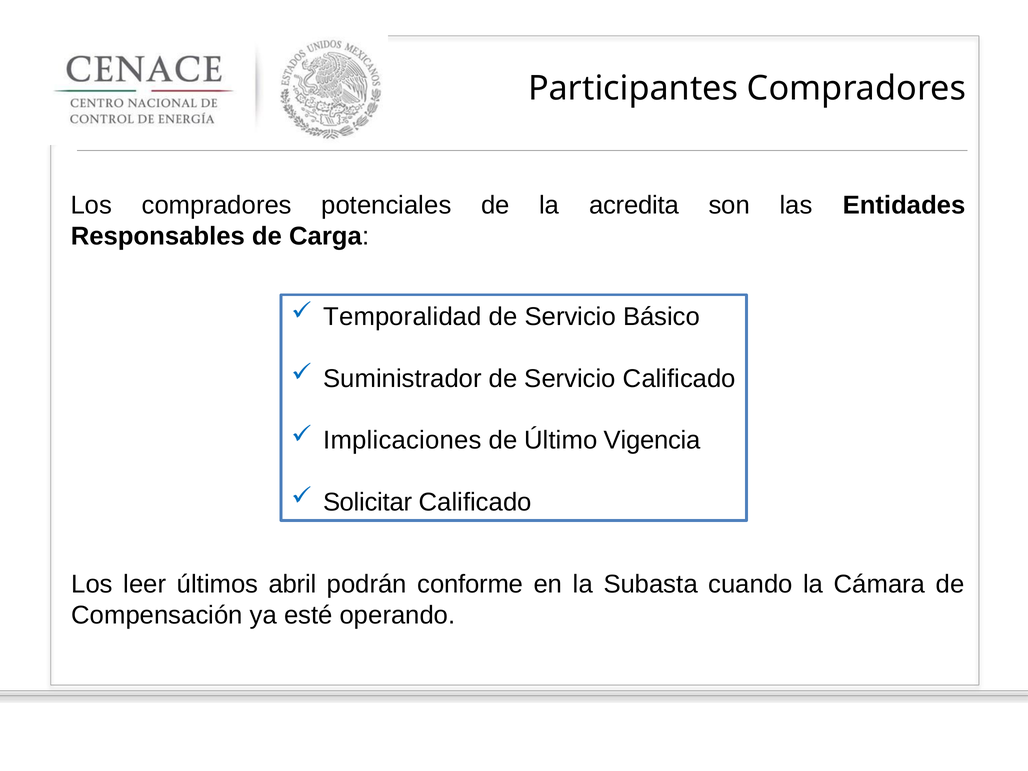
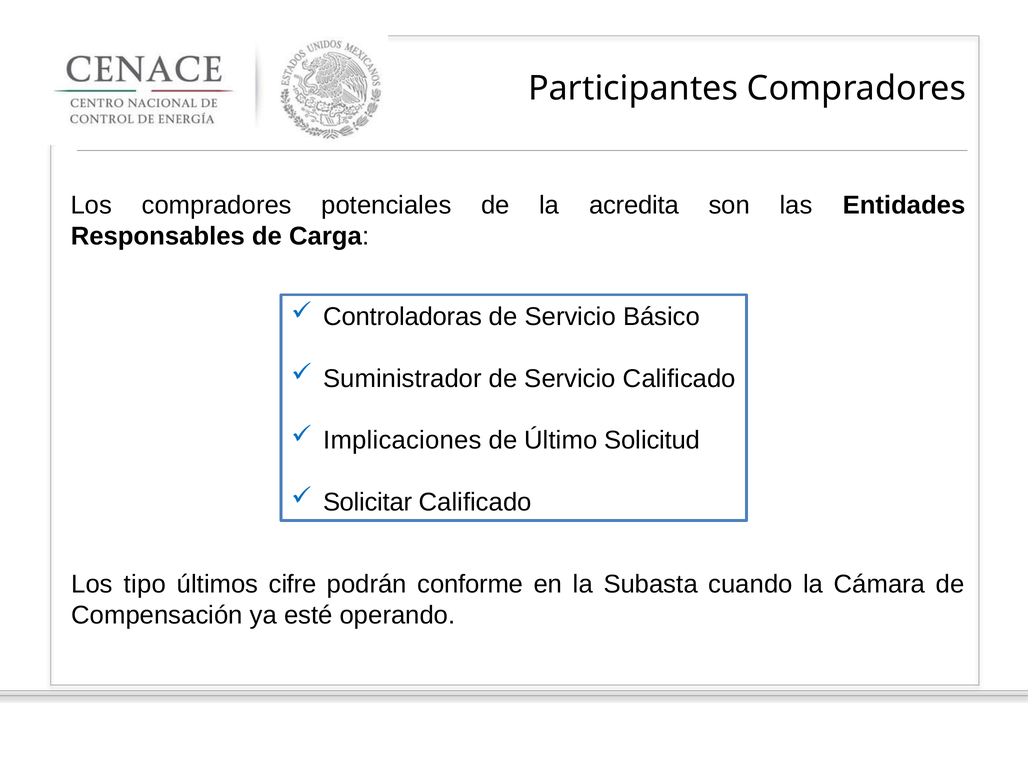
Temporalidad: Temporalidad -> Controladoras
Vigencia: Vigencia -> Solicitud
leer: leer -> tipo
abril: abril -> cifre
